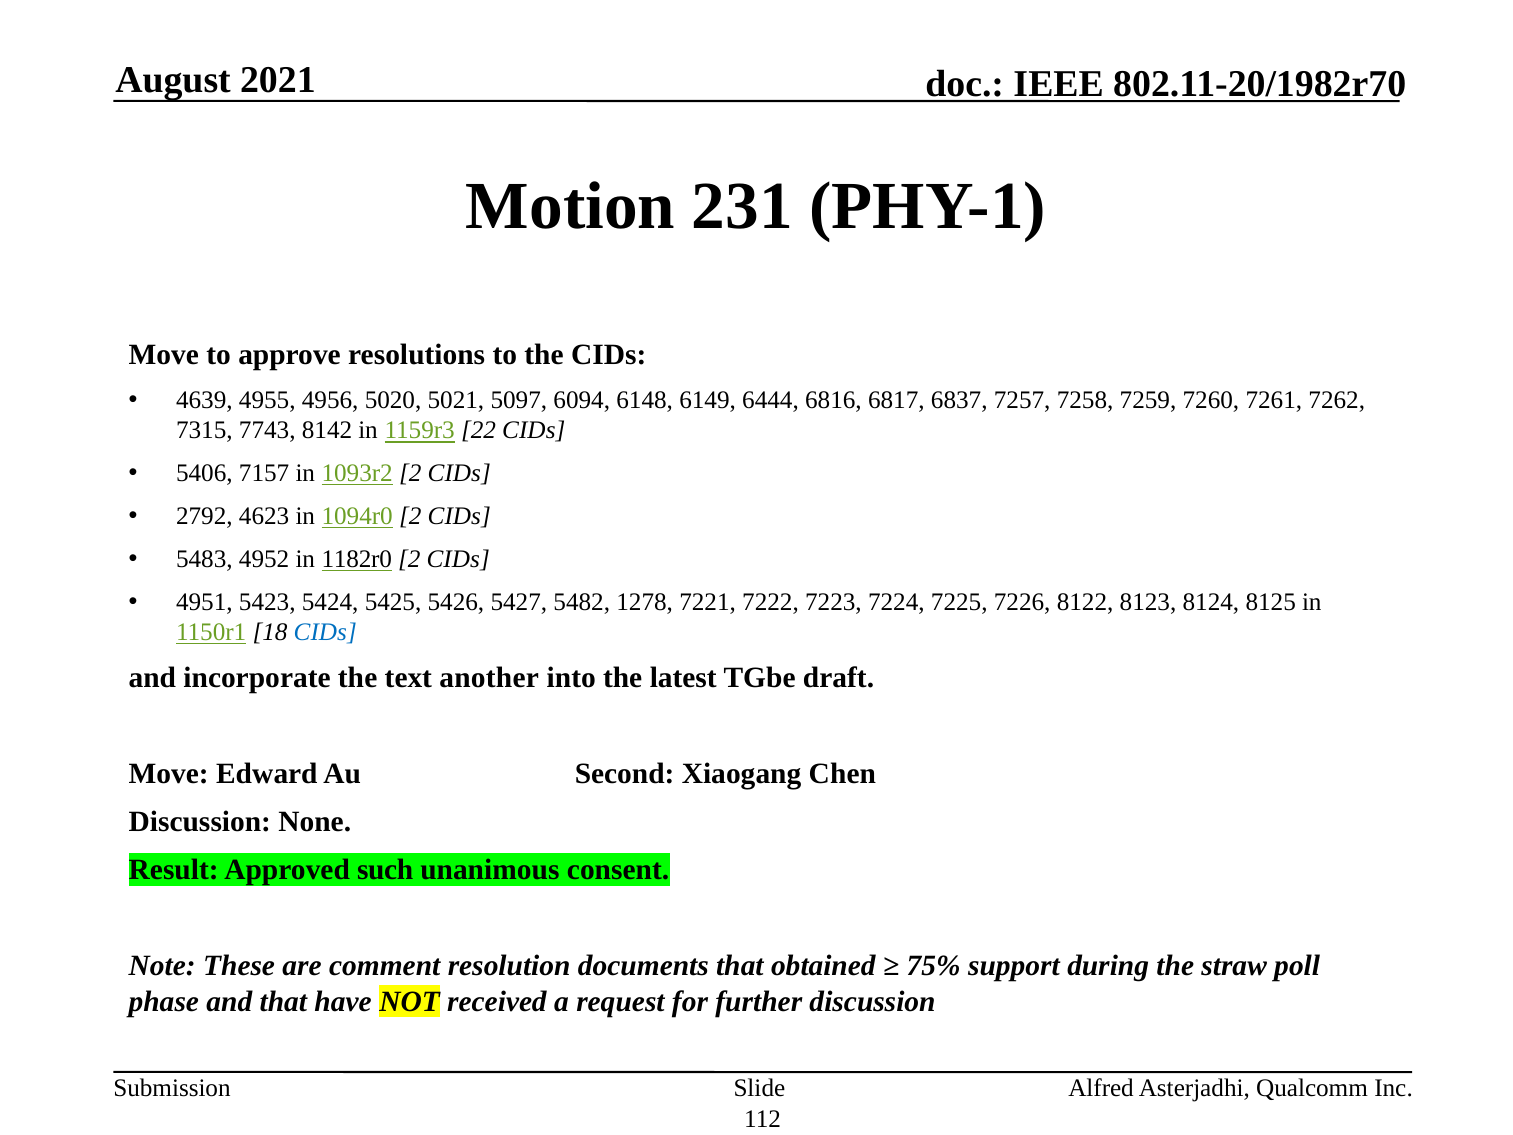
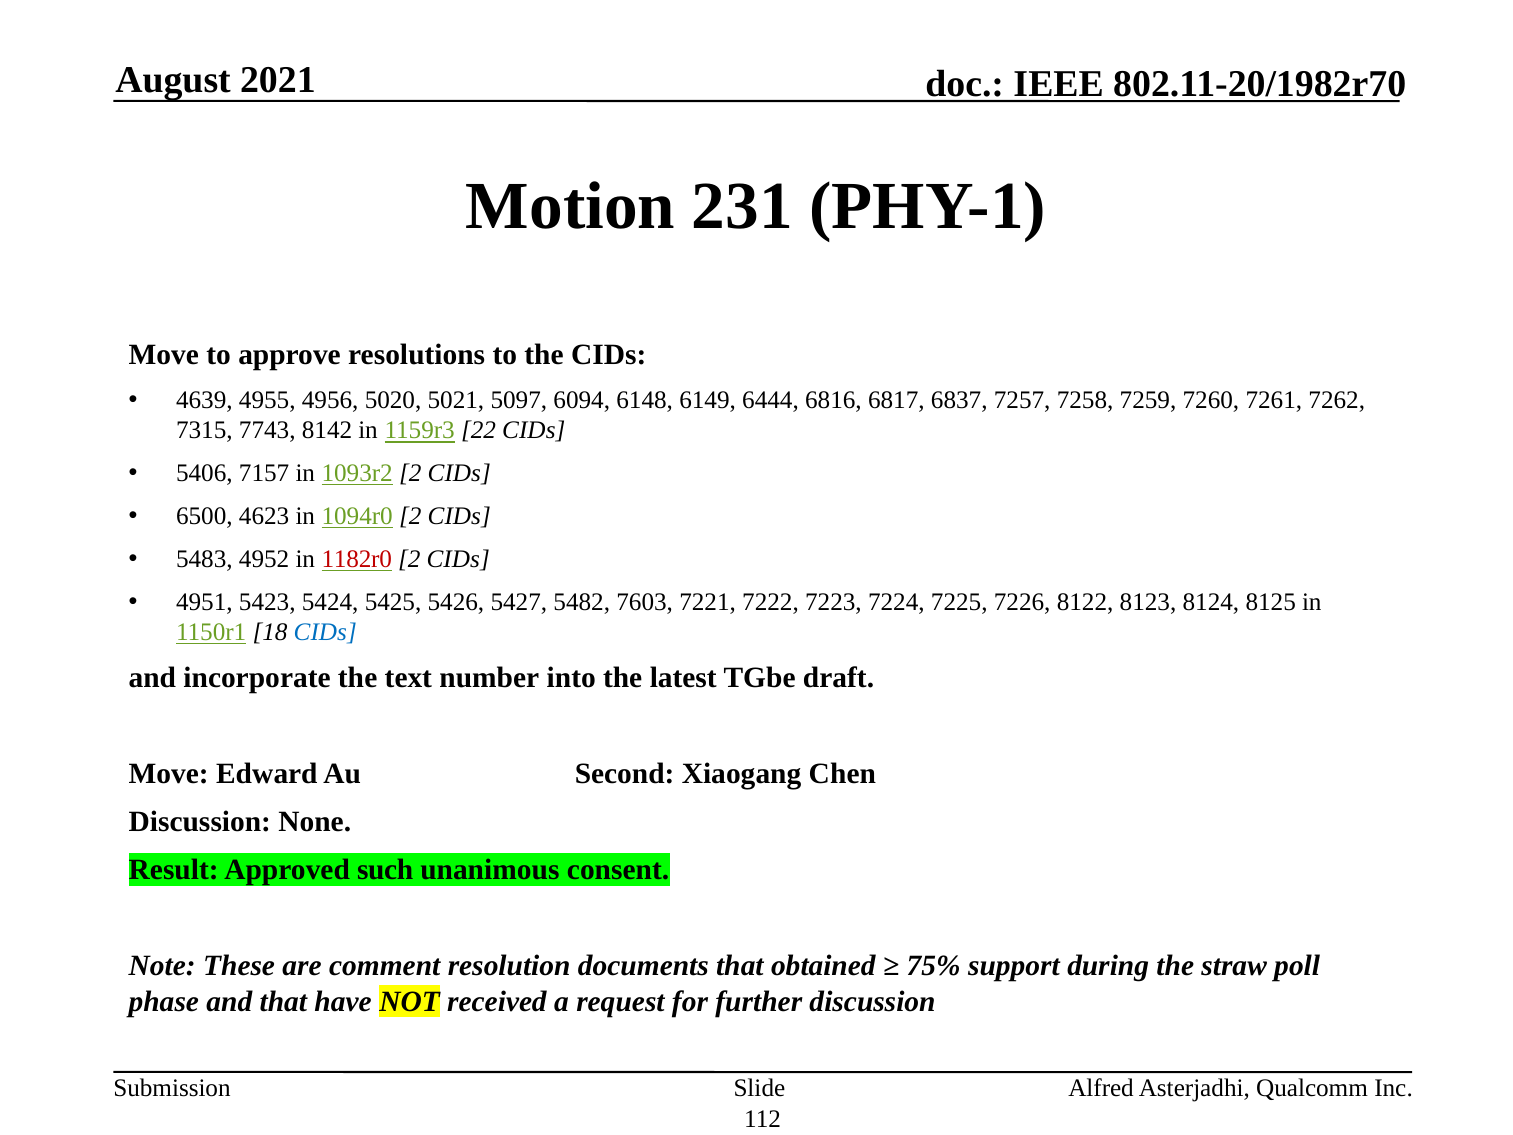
2792: 2792 -> 6500
1182r0 colour: black -> red
1278: 1278 -> 7603
another: another -> number
